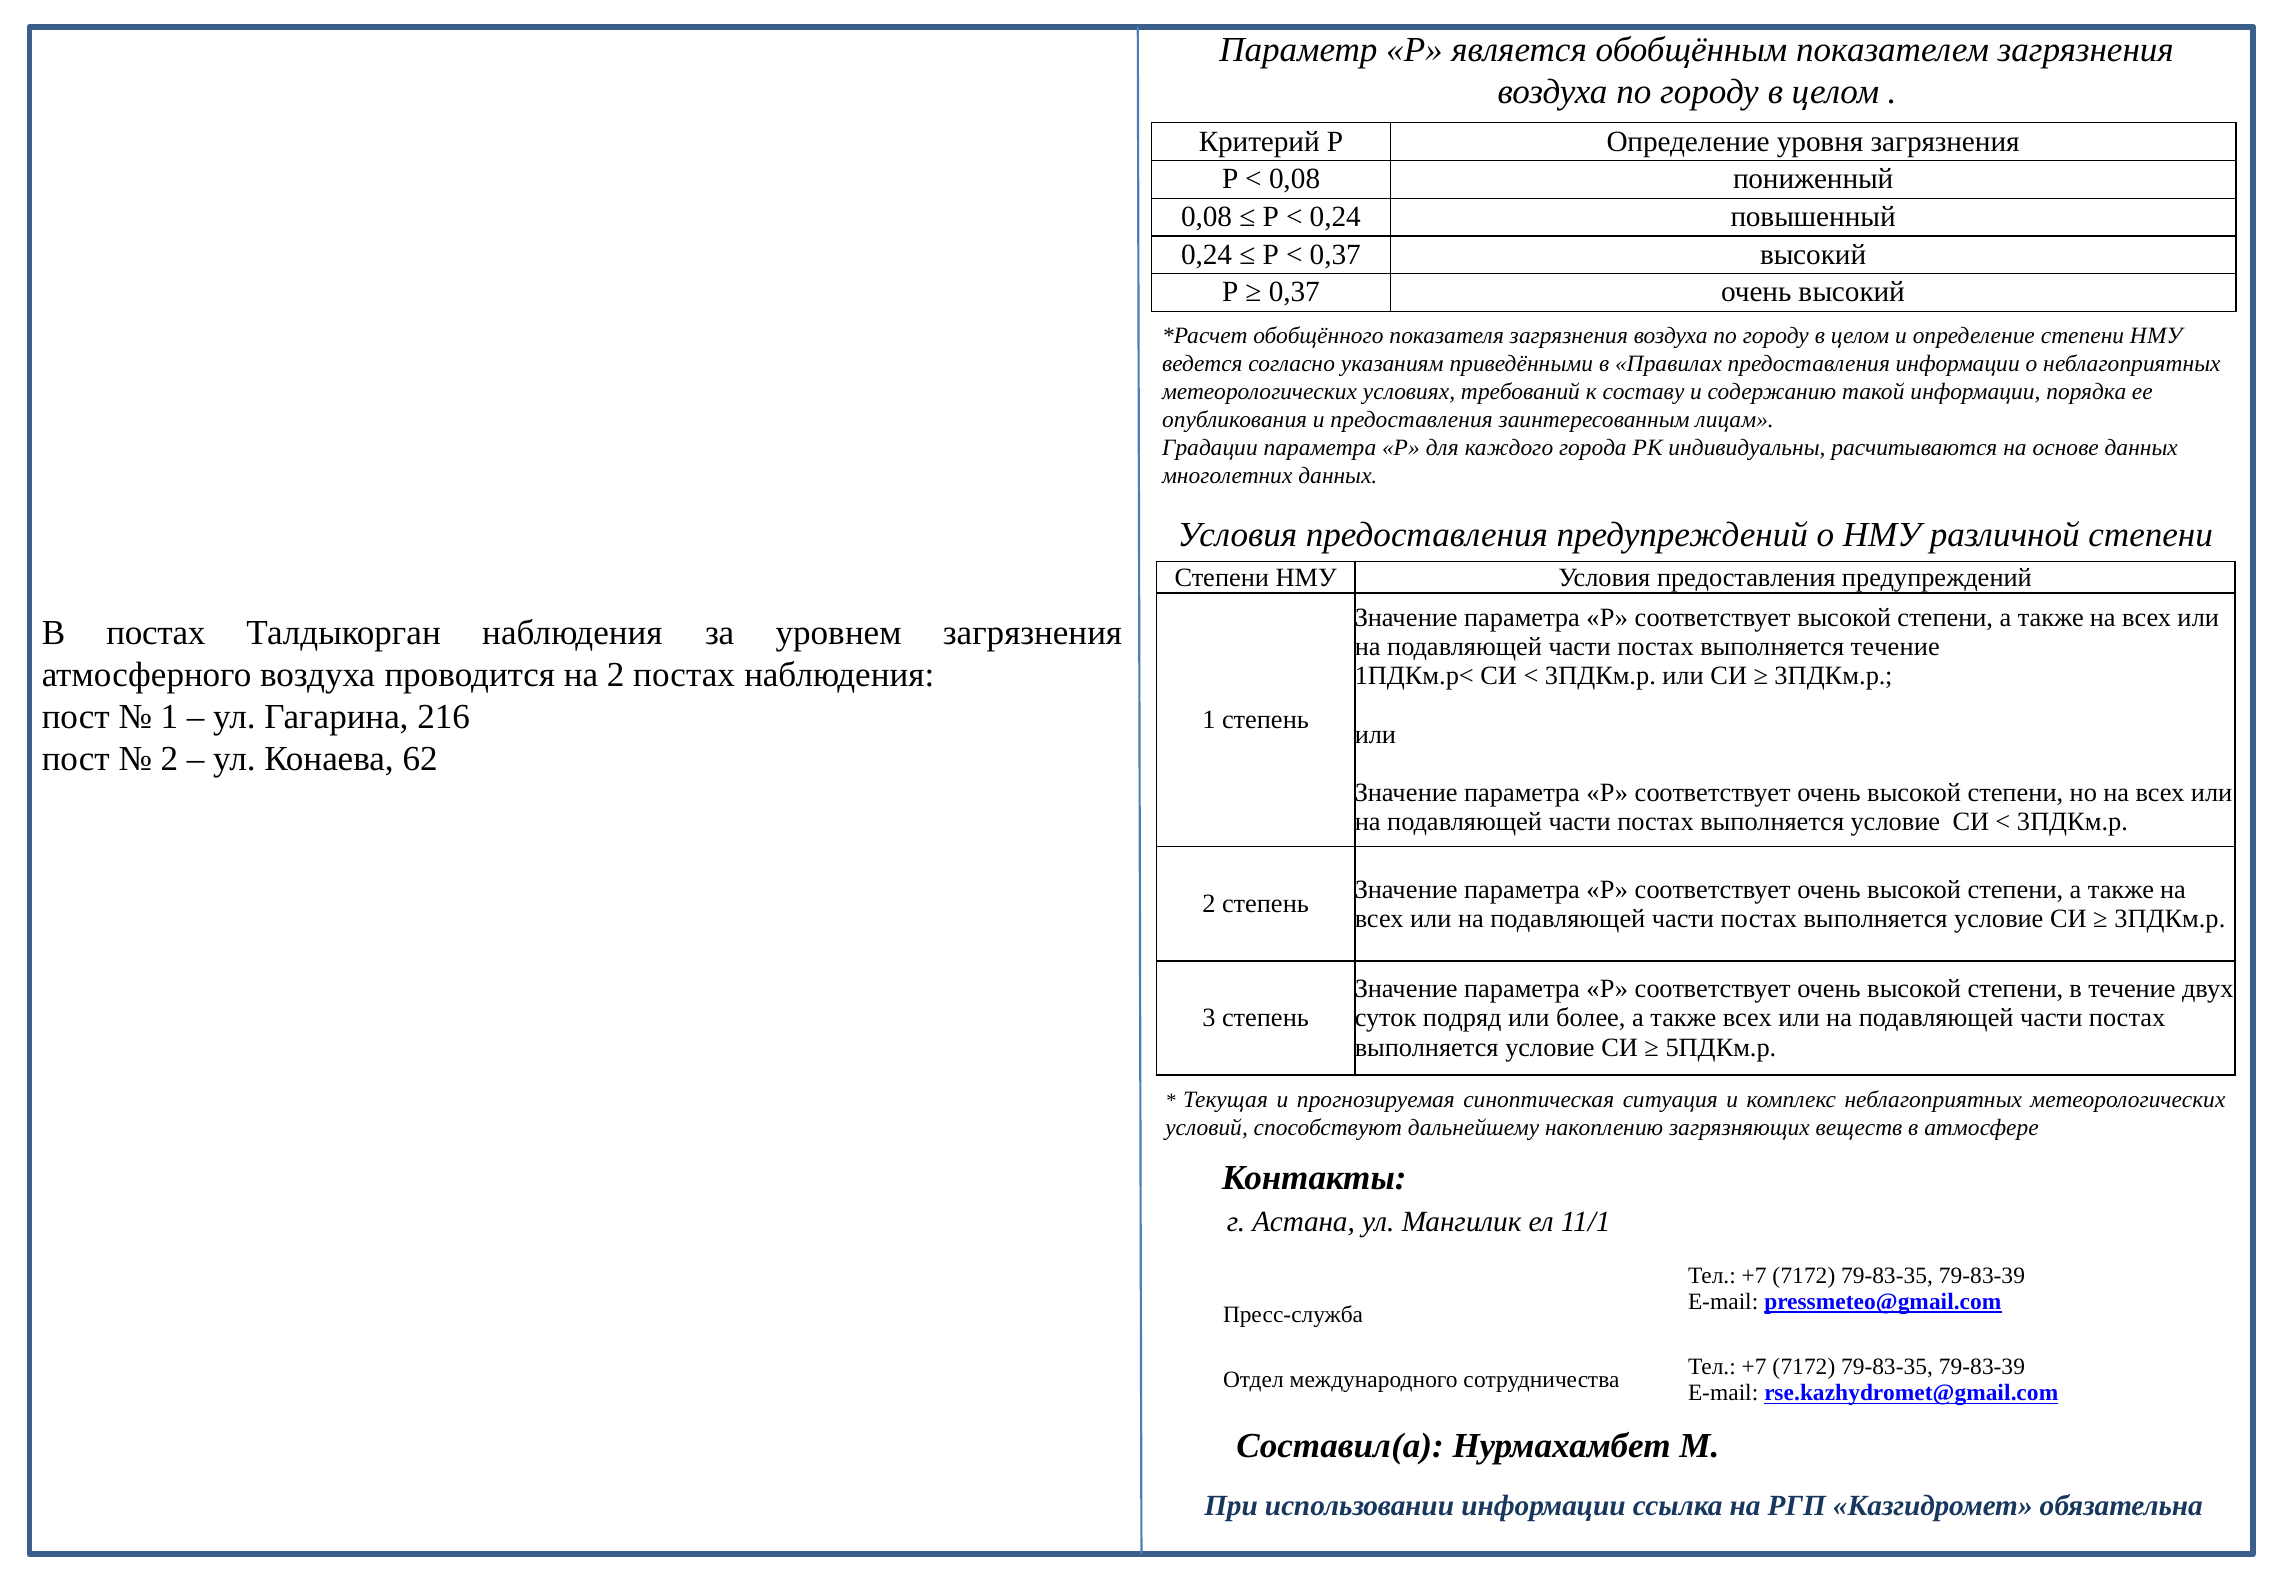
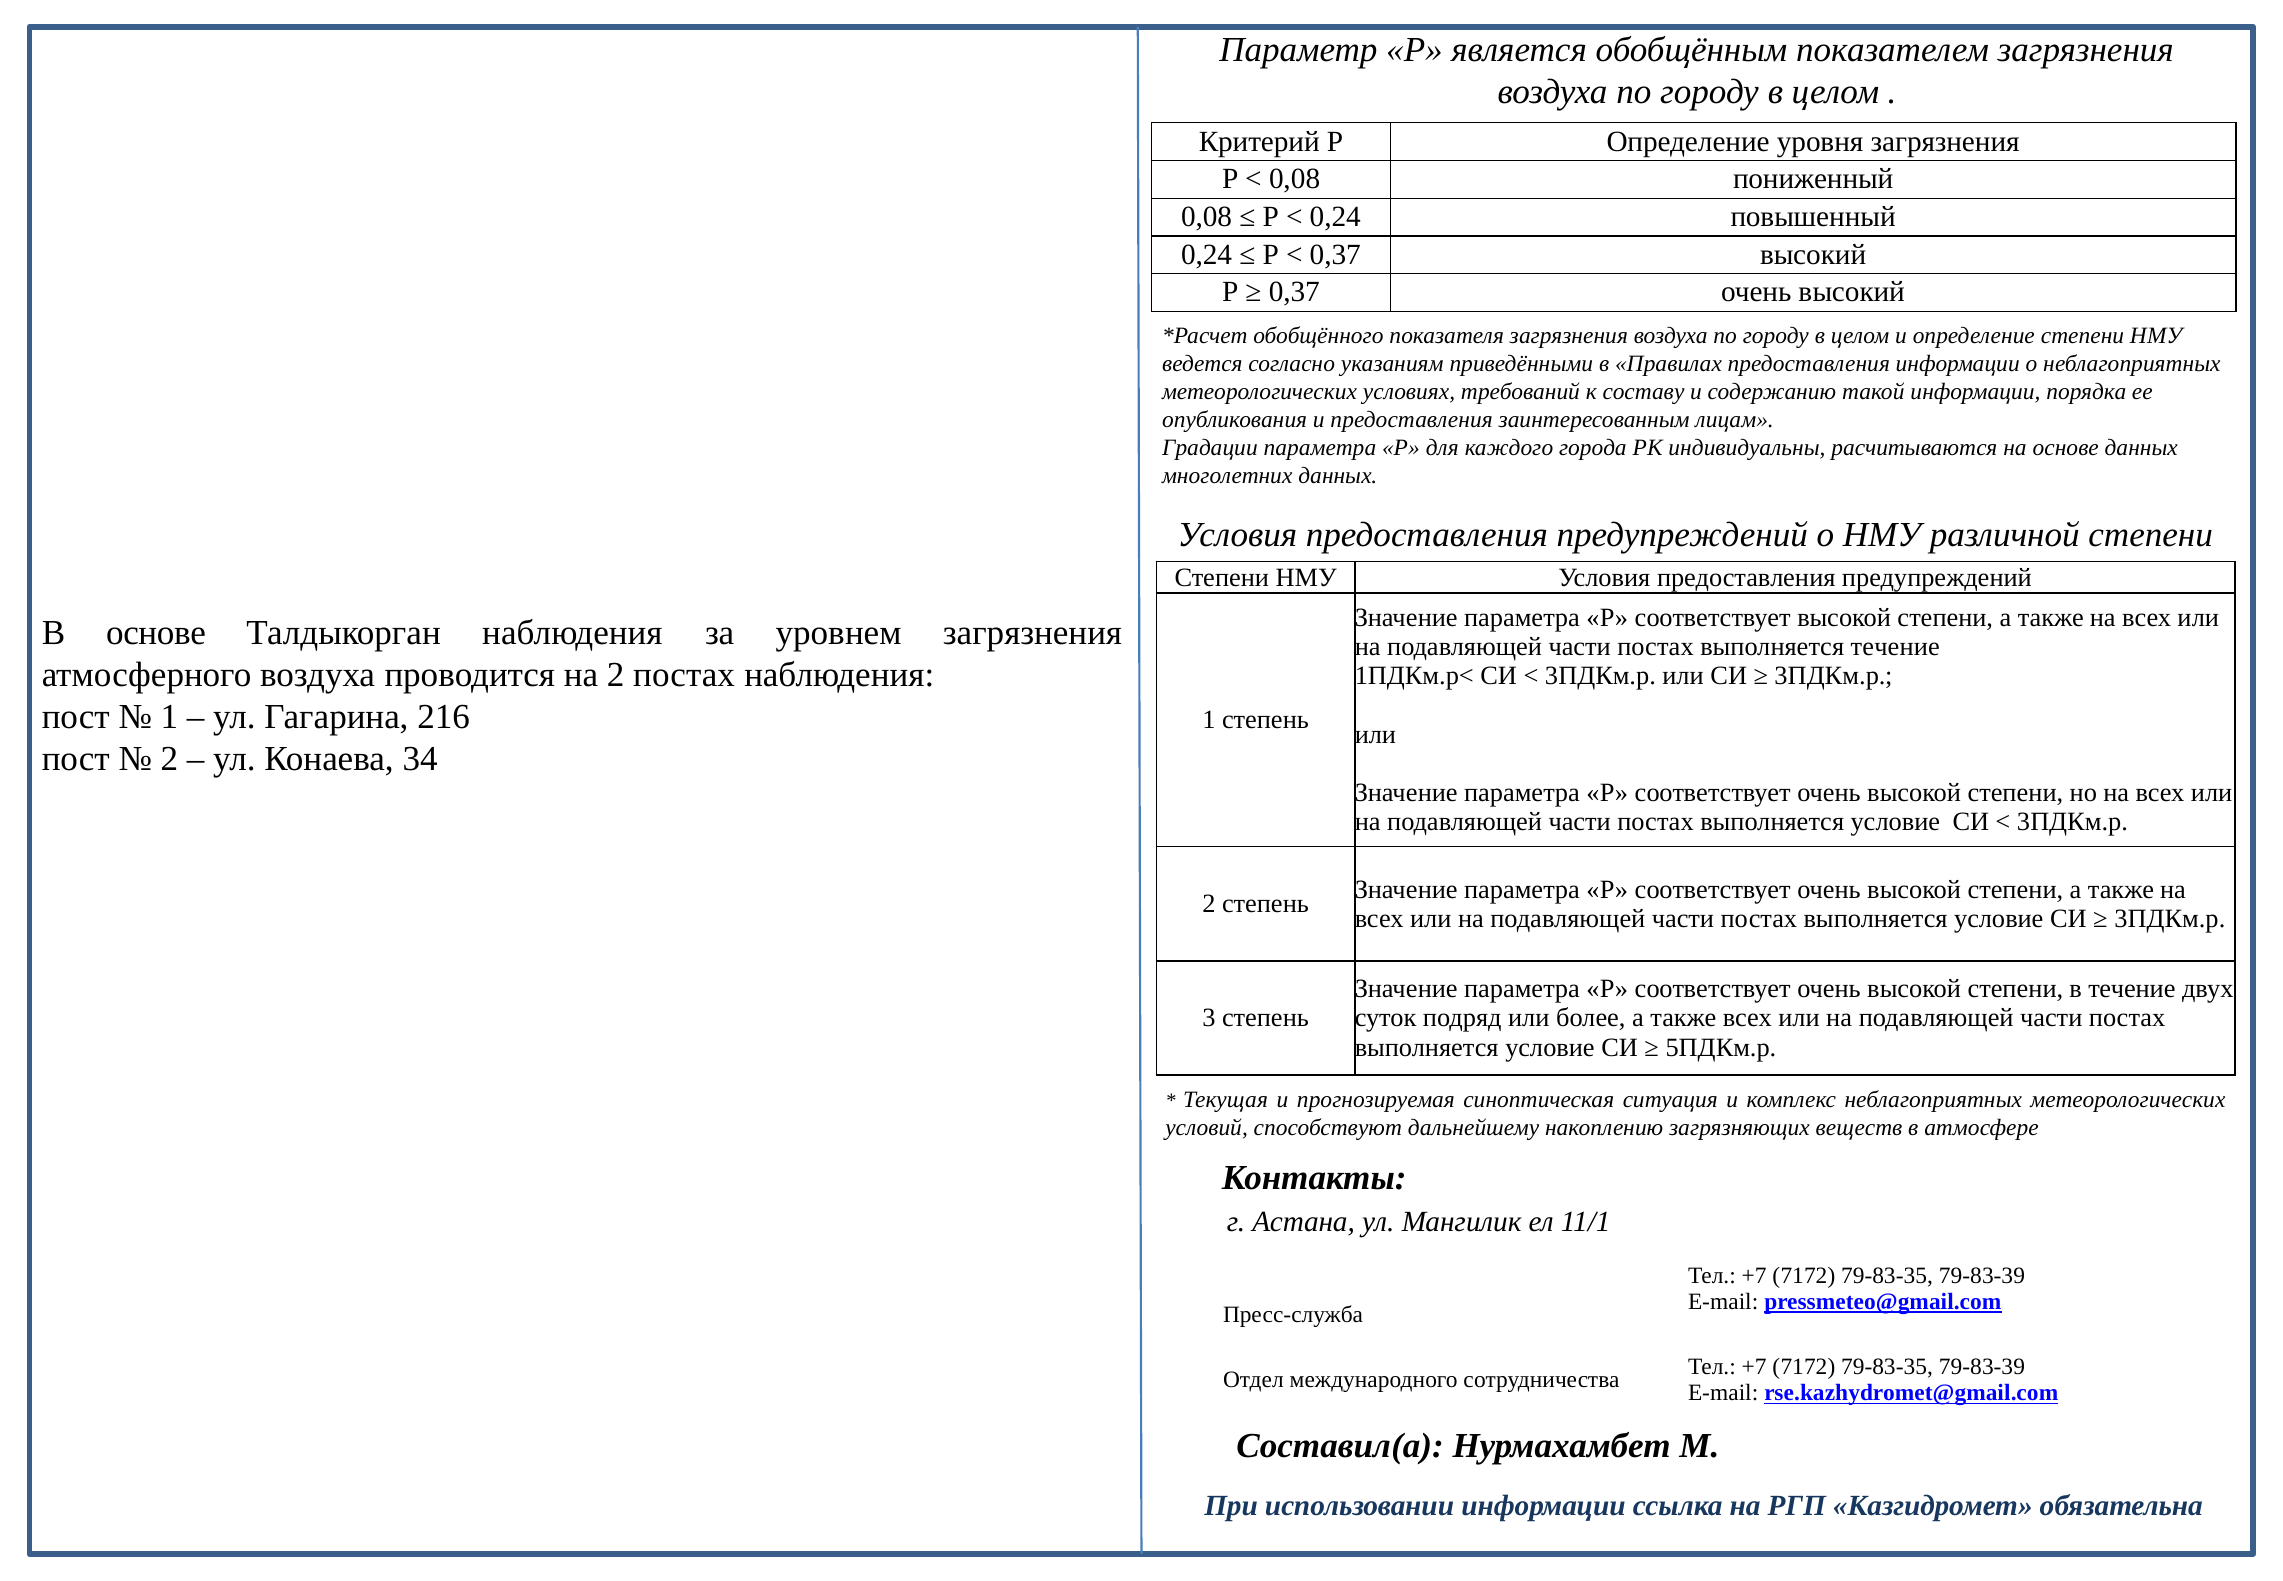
В постах: постах -> основе
62: 62 -> 34
